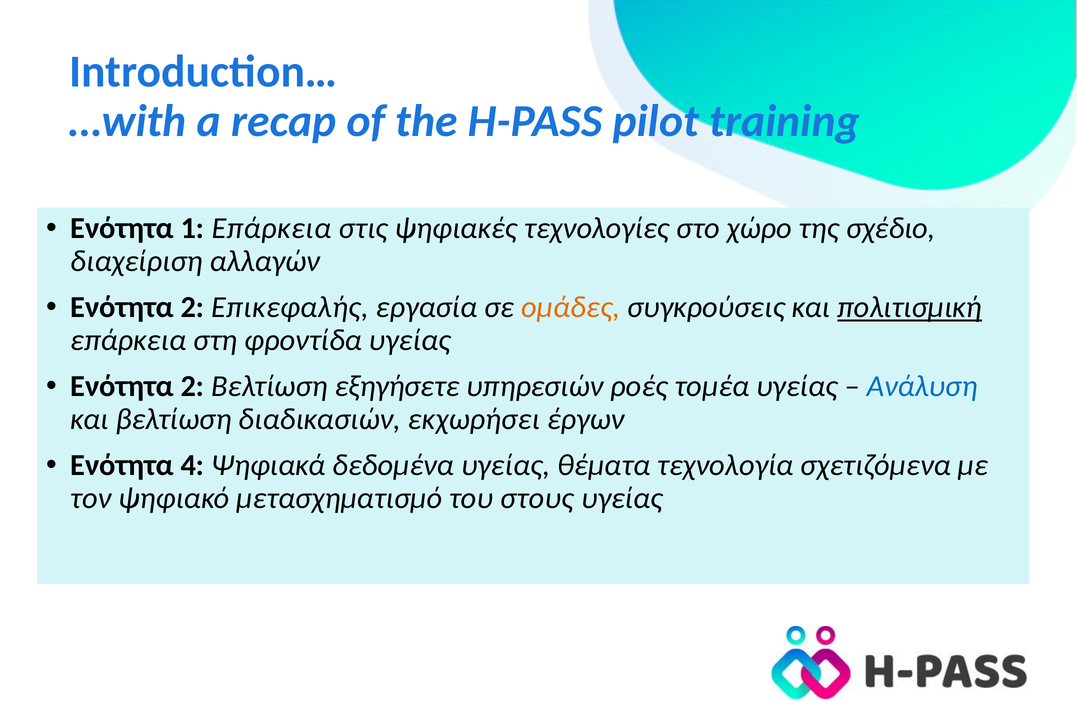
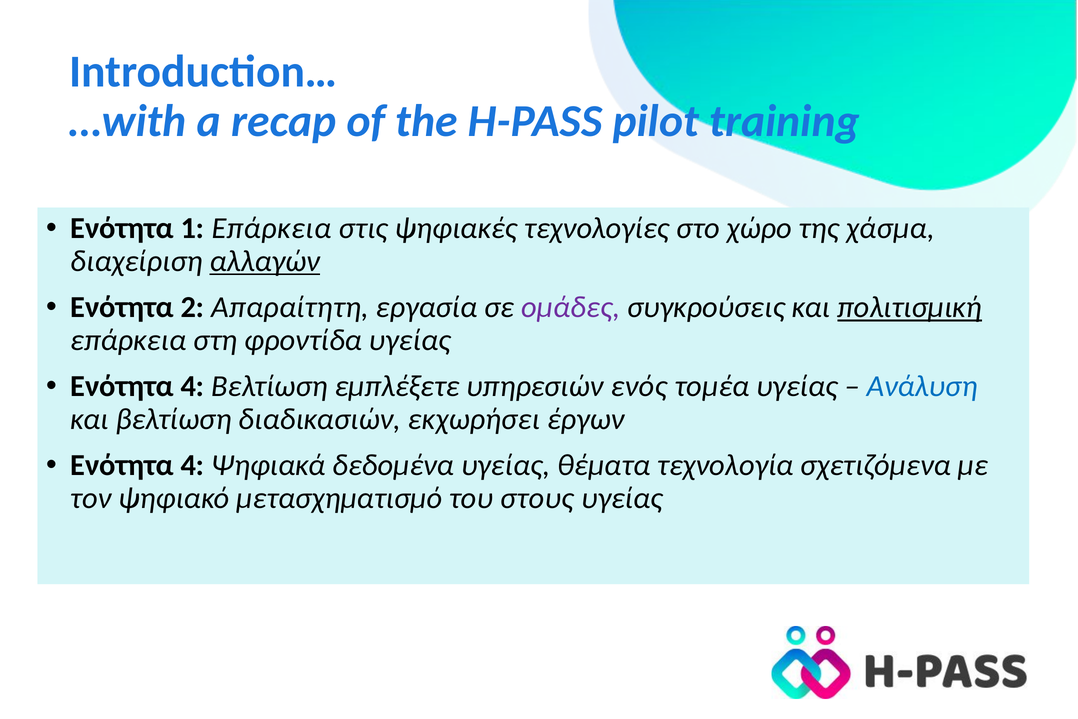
σχέδιο: σχέδιο -> χάσμα
αλλαγών underline: none -> present
Επικεφαλής: Επικεφαλής -> Απαραίτητη
ομάδες colour: orange -> purple
2 at (192, 386): 2 -> 4
εξηγήσετε: εξηγήσετε -> εμπλέξετε
ροές: ροές -> ενός
